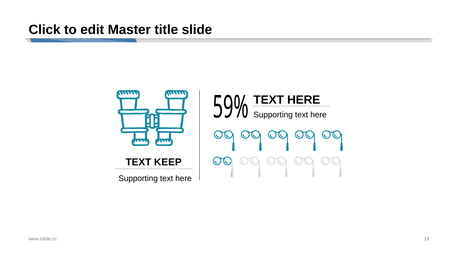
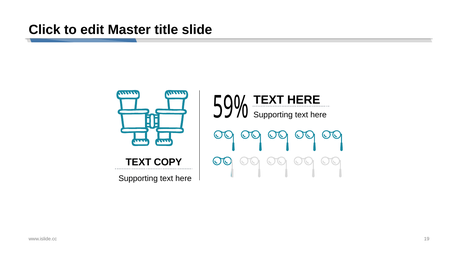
KEEP: KEEP -> COPY
